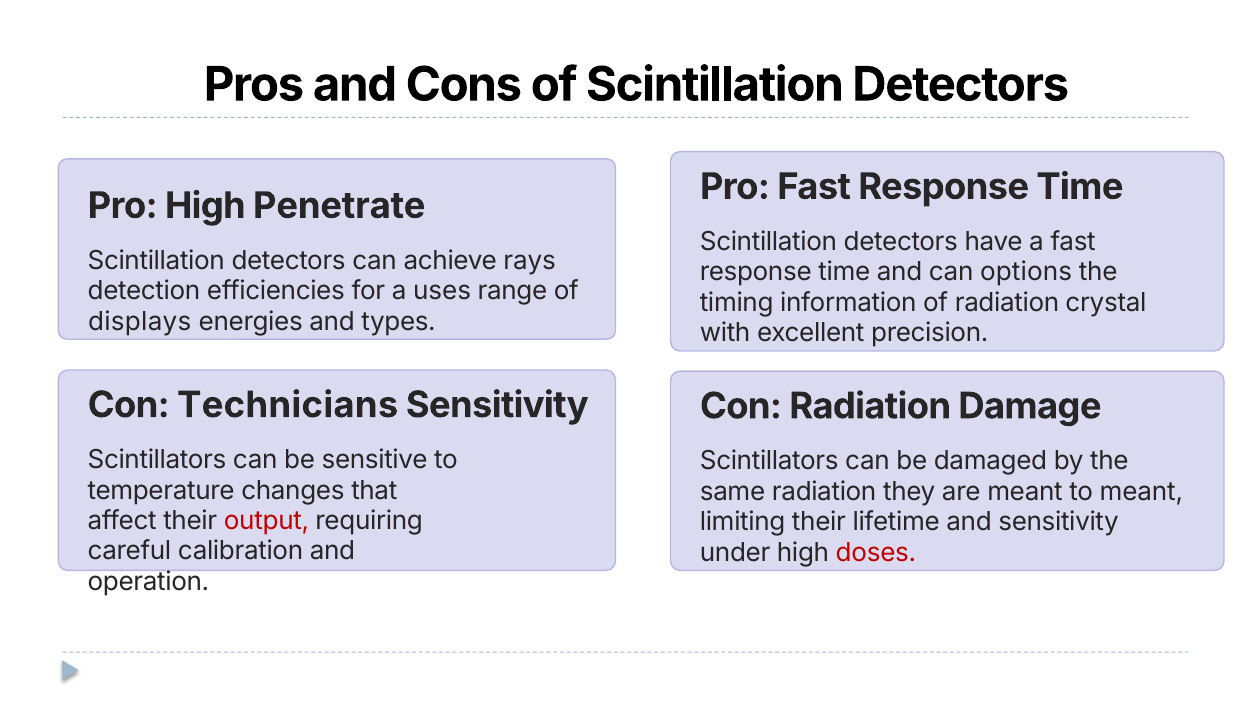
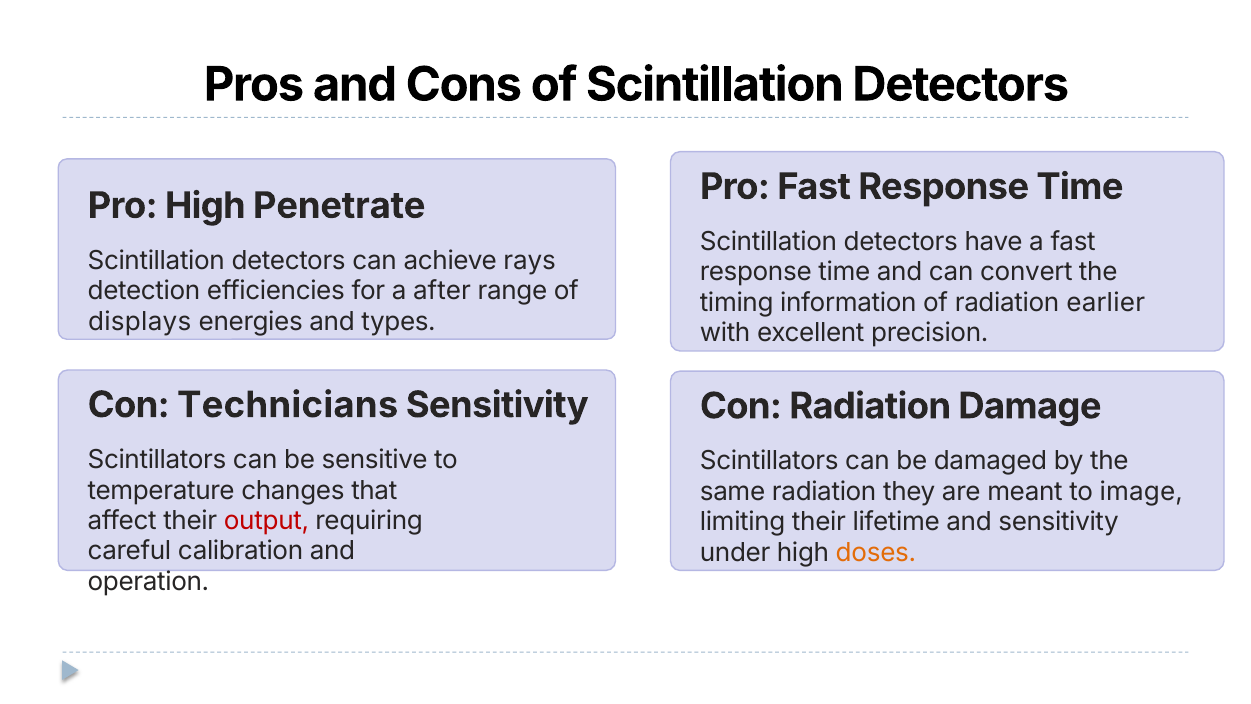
options: options -> convert
uses: uses -> after
crystal: crystal -> earlier
to meant: meant -> image
doses colour: red -> orange
